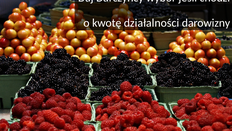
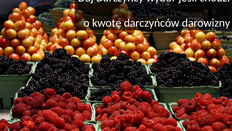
działalności: działalności -> darczyńców
